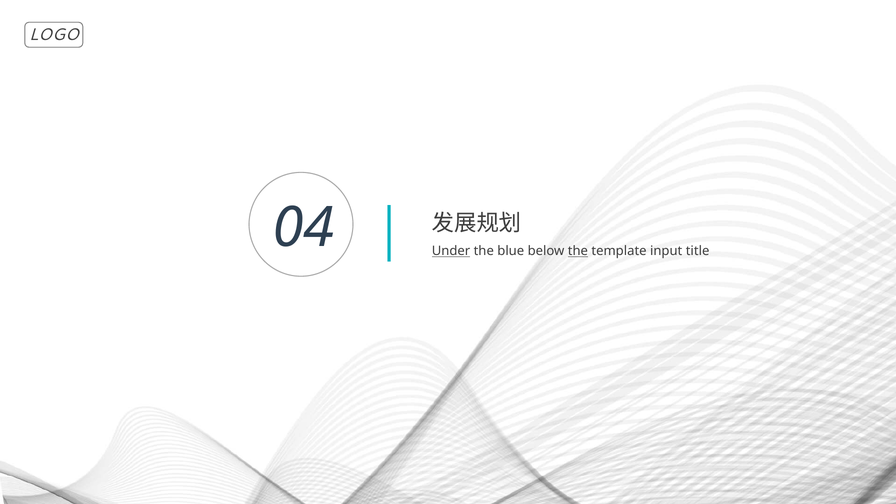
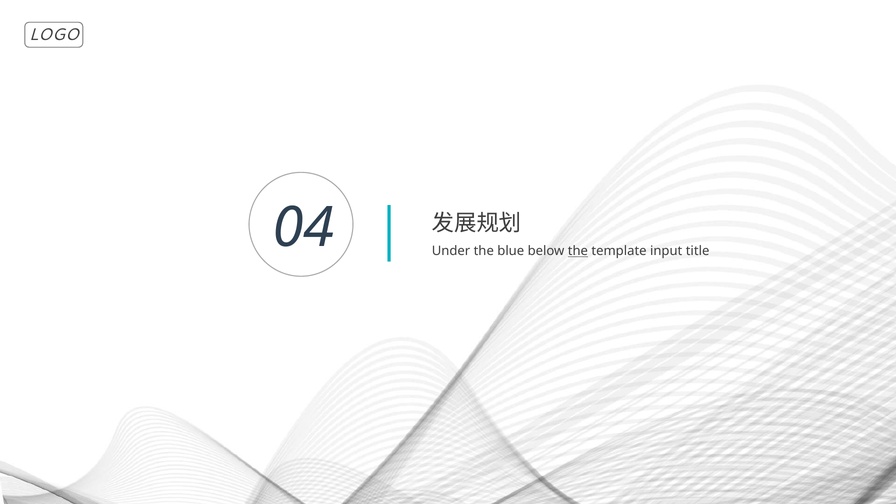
Under underline: present -> none
